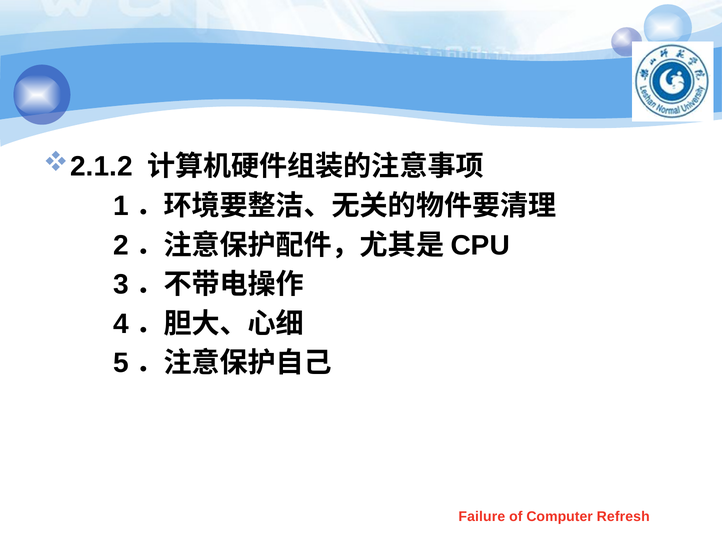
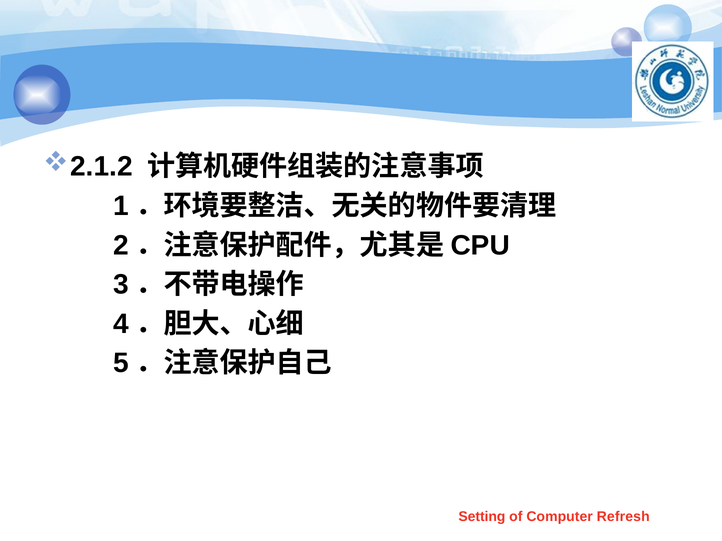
Failure: Failure -> Setting
